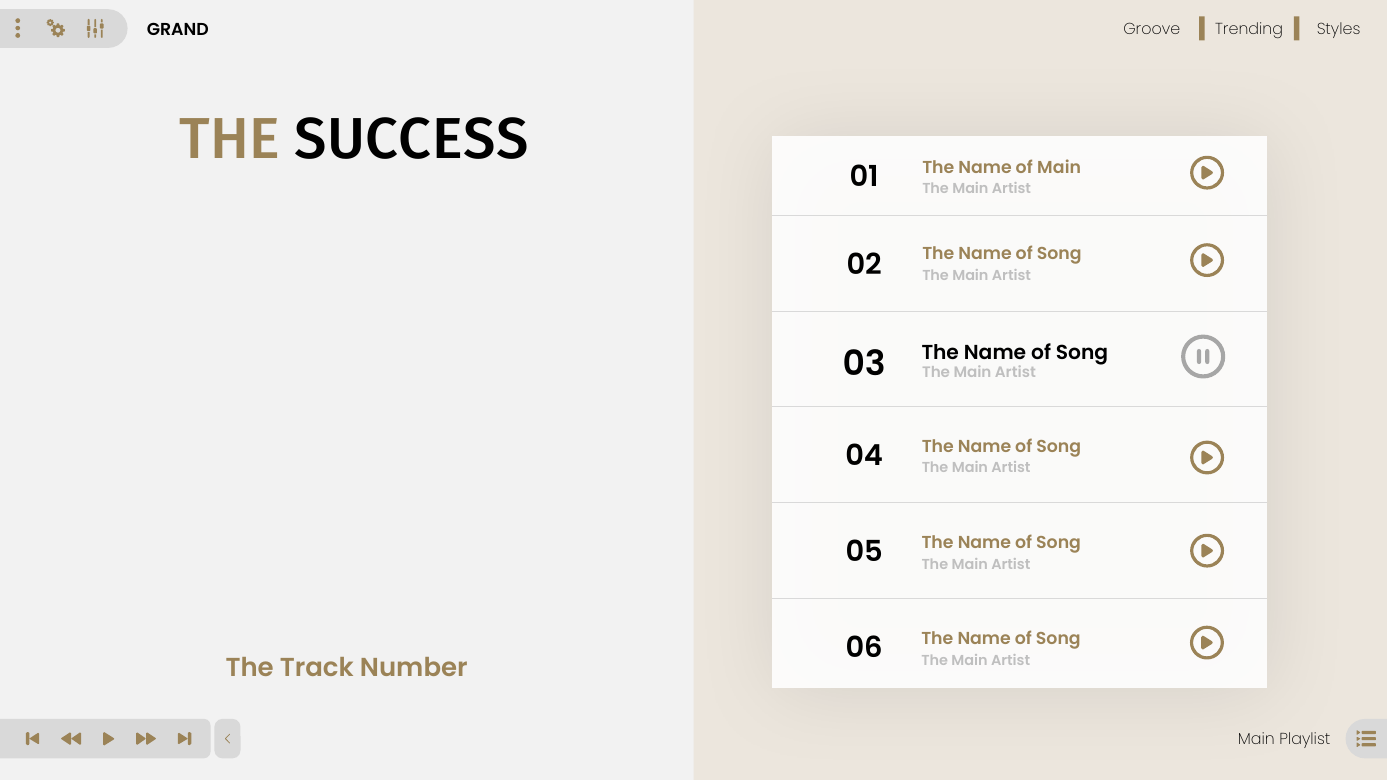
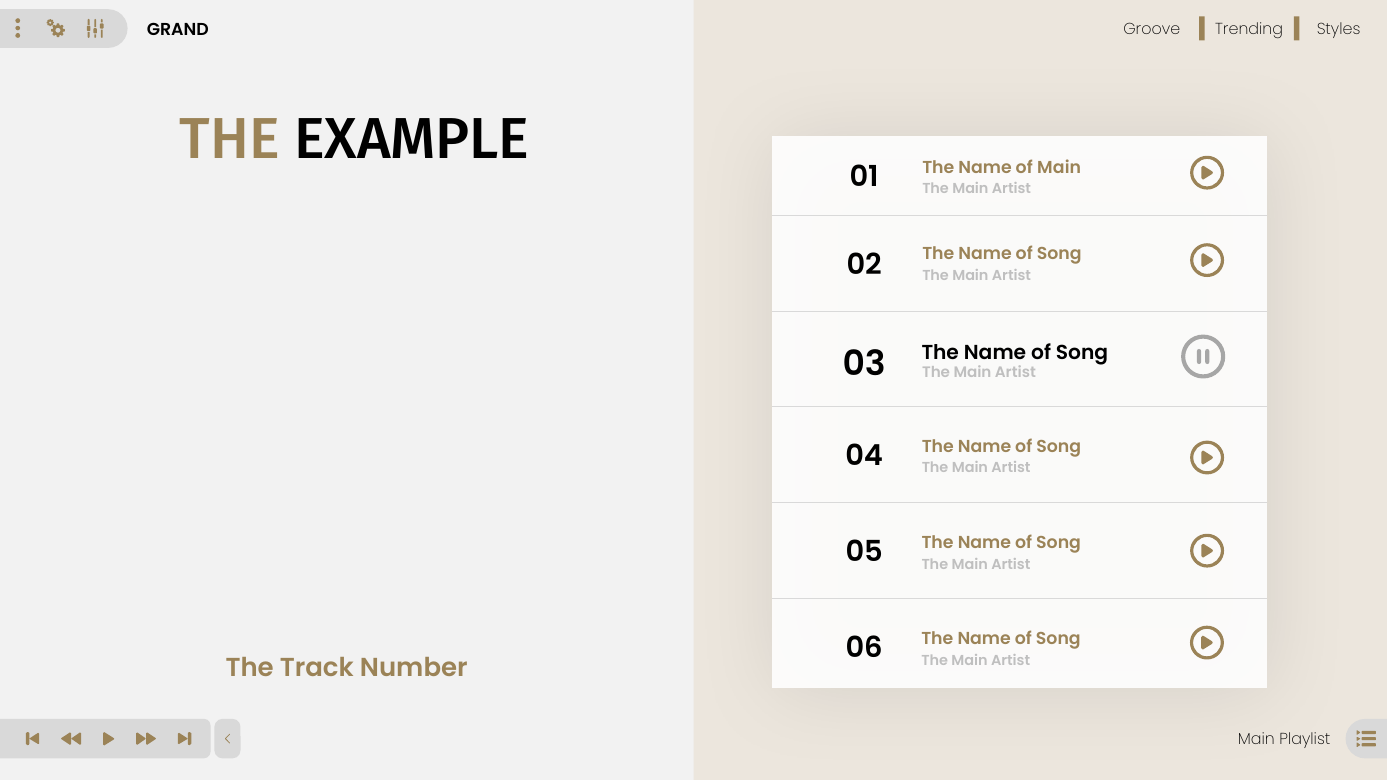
SUCCESS: SUCCESS -> EXAMPLE
